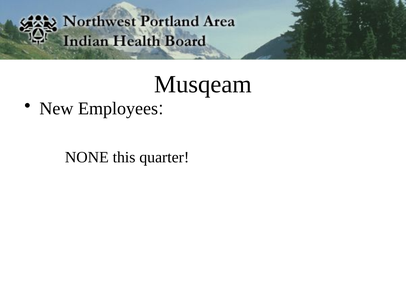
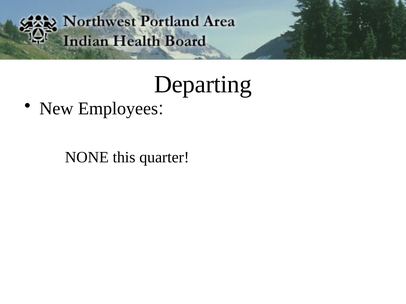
Musqeam: Musqeam -> Departing
